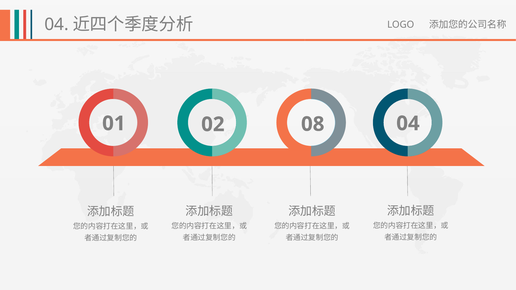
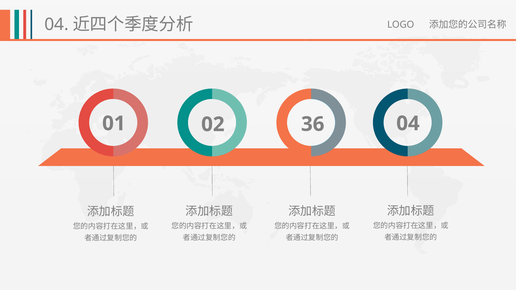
08: 08 -> 36
